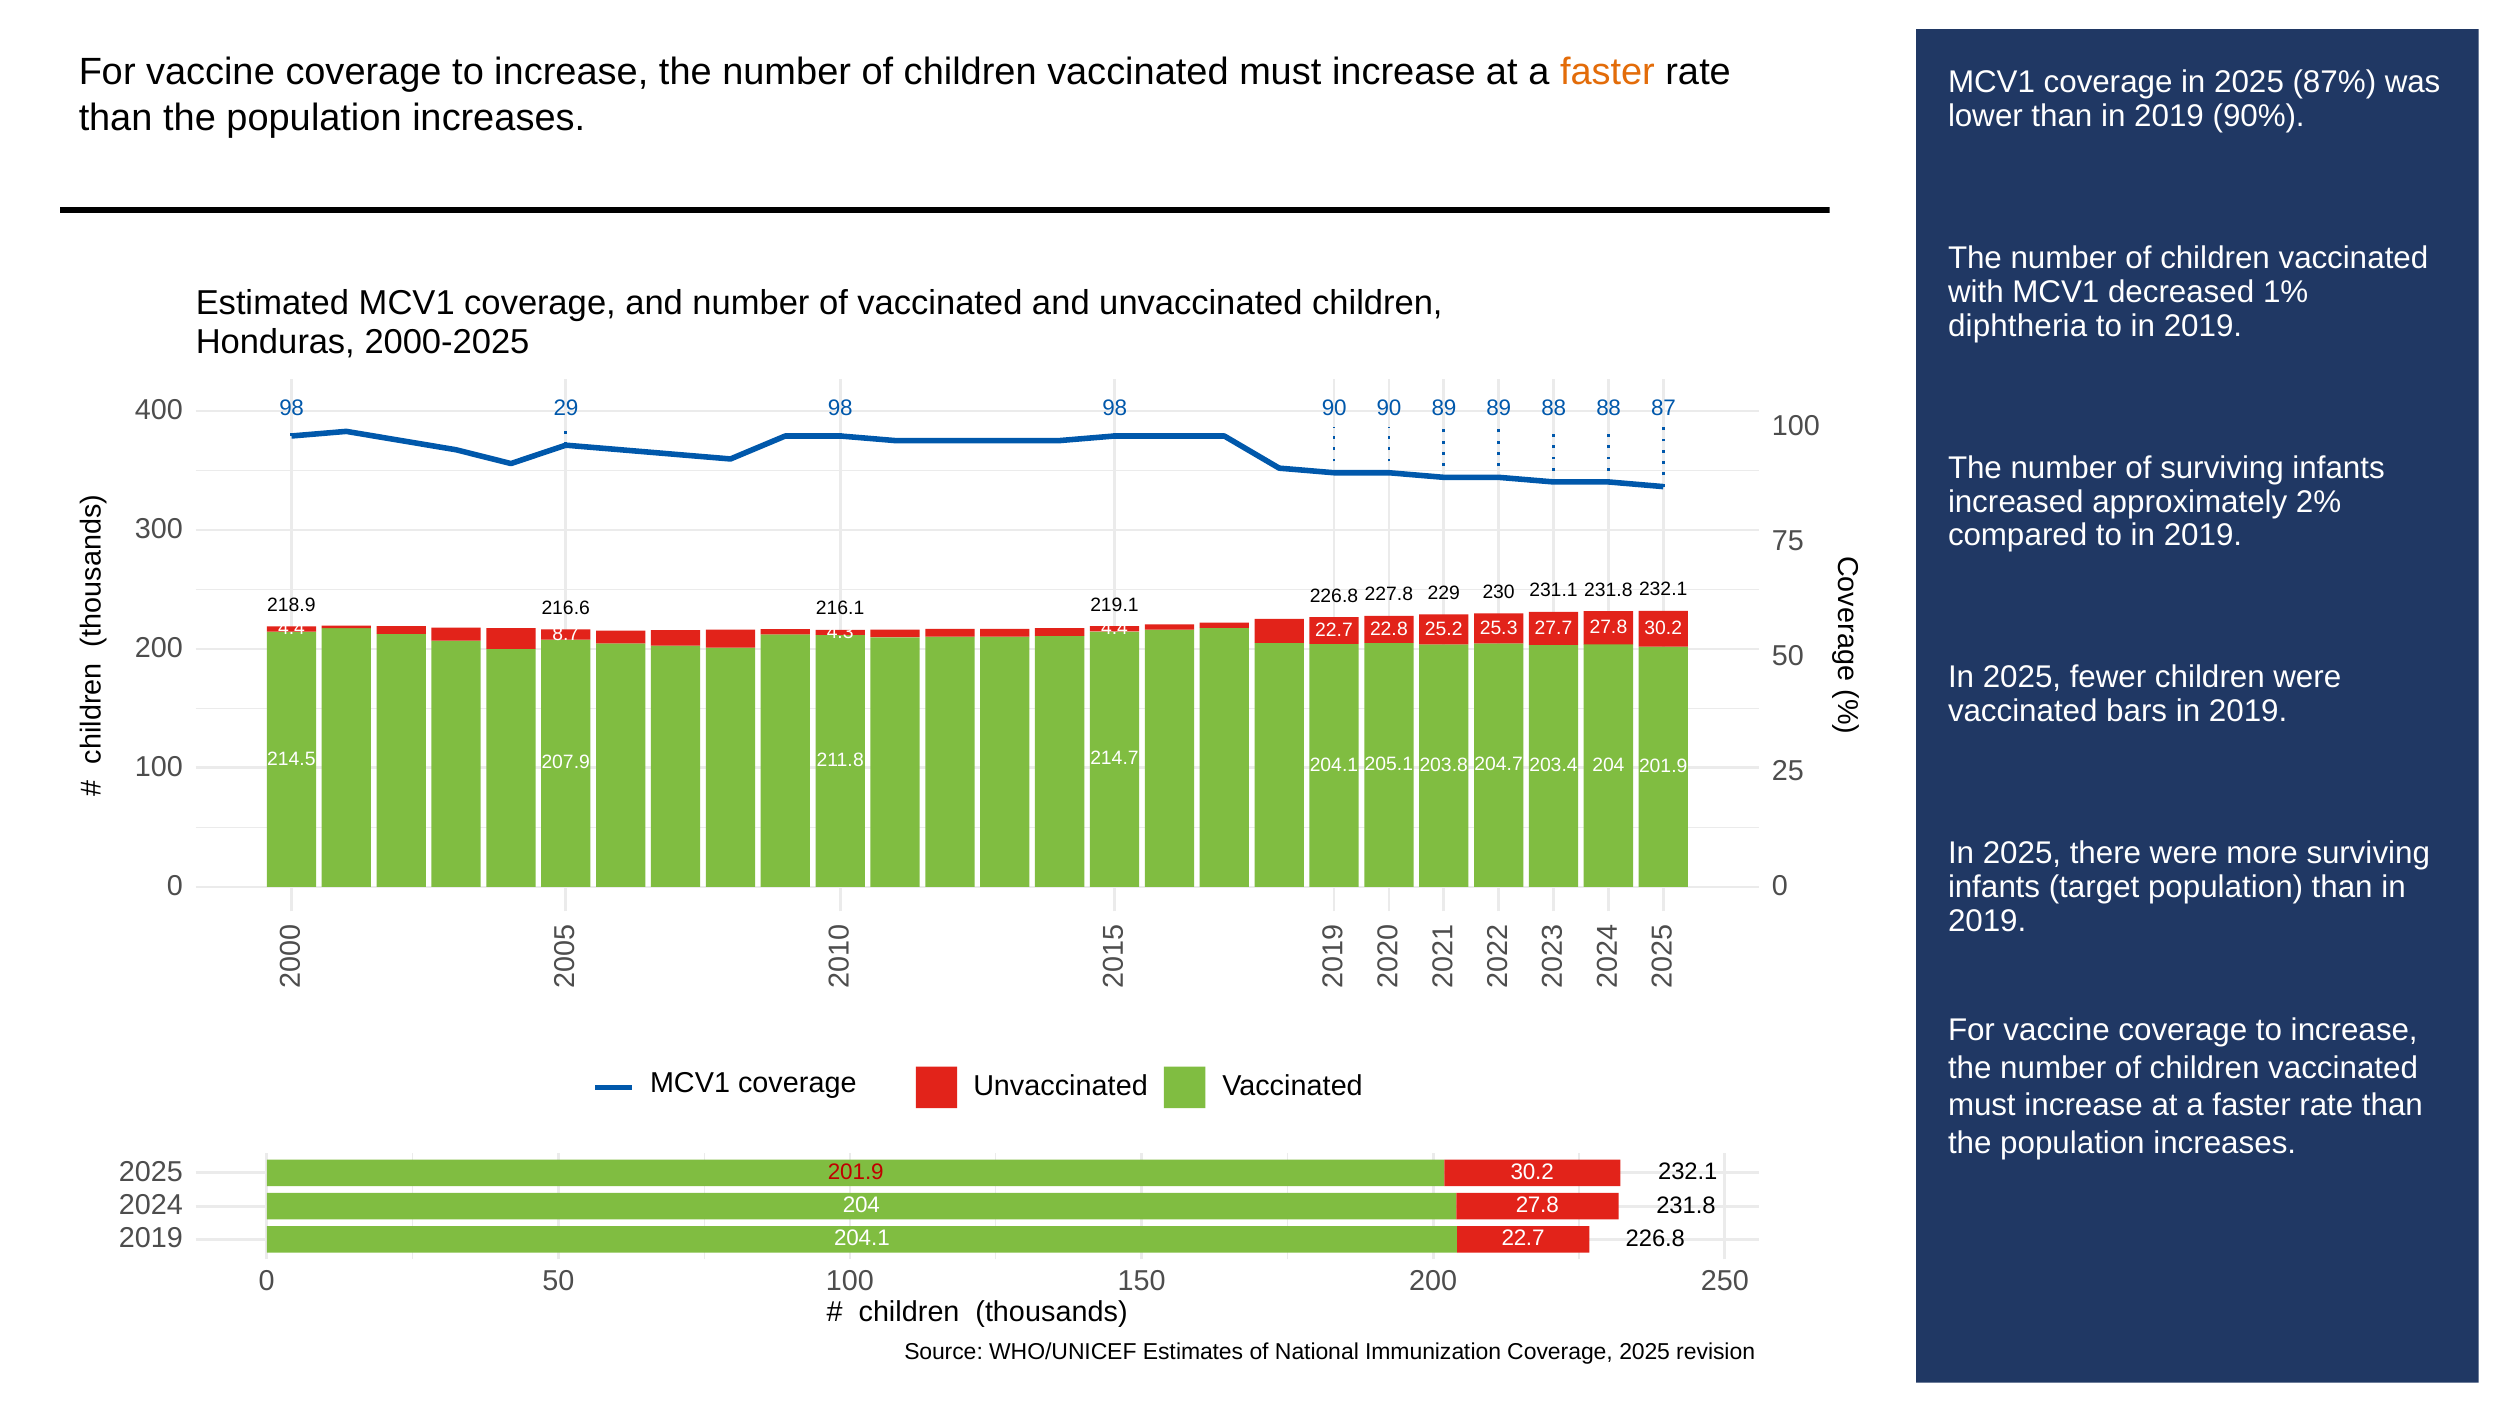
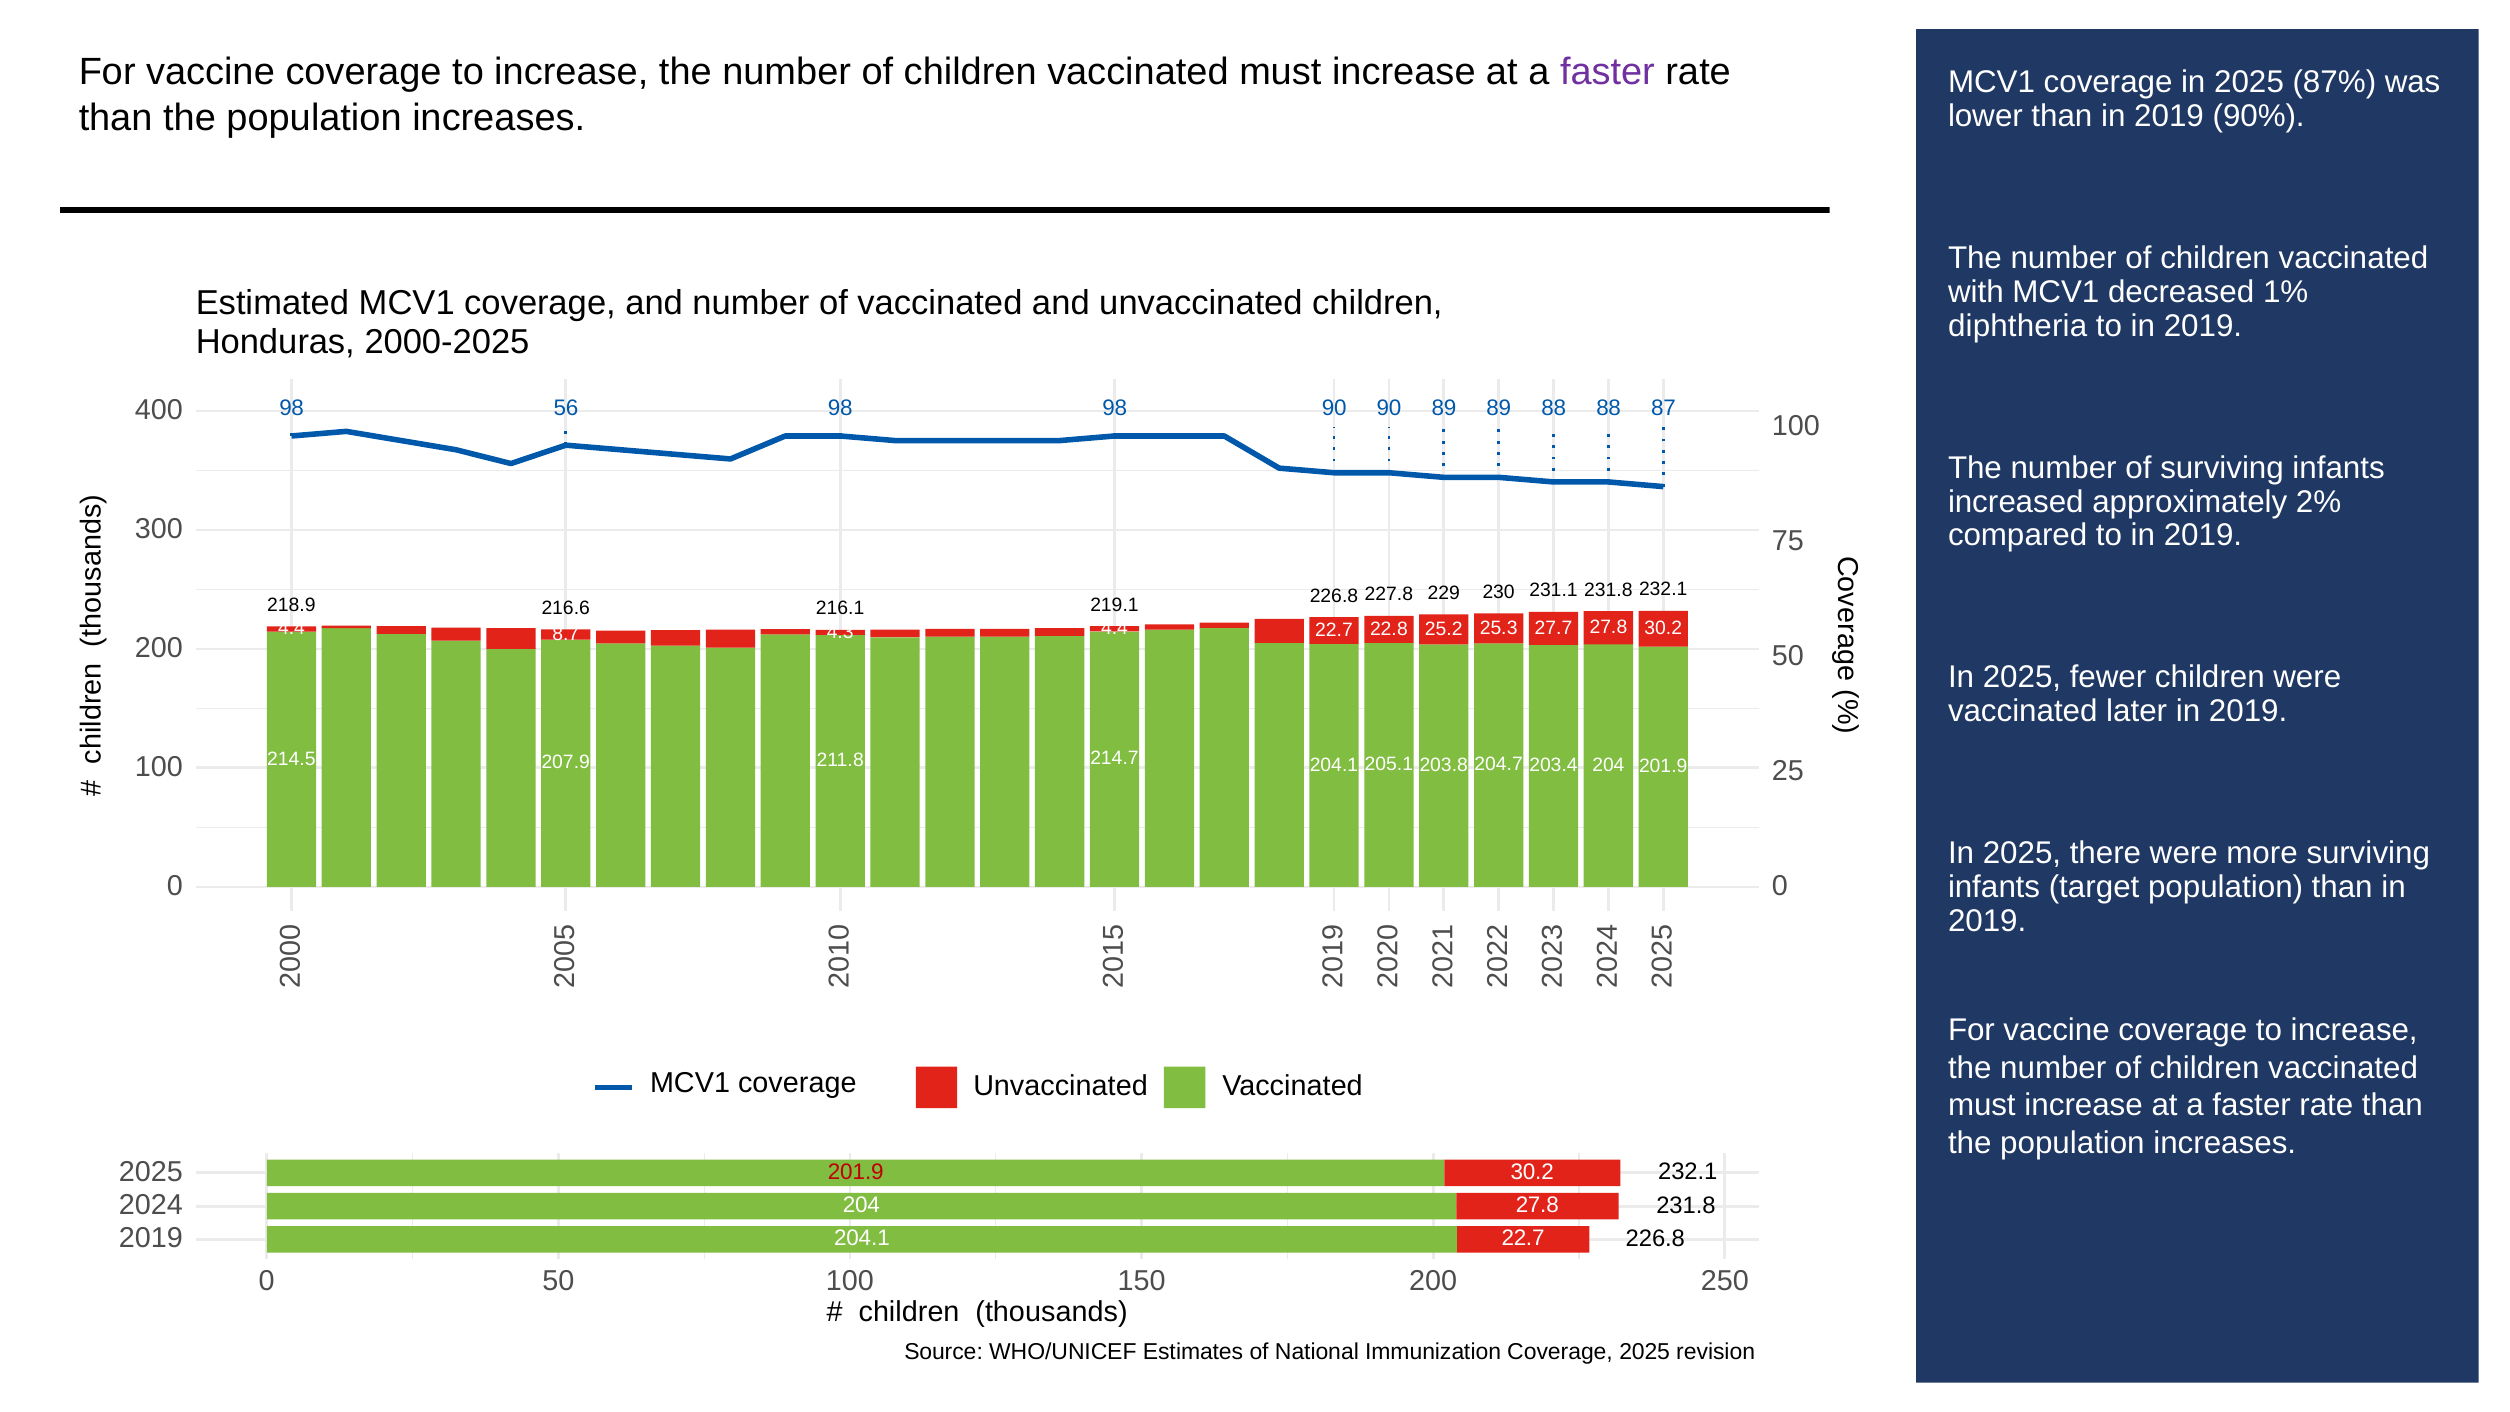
faster at (1607, 72) colour: orange -> purple
29: 29 -> 56
bars: bars -> later
